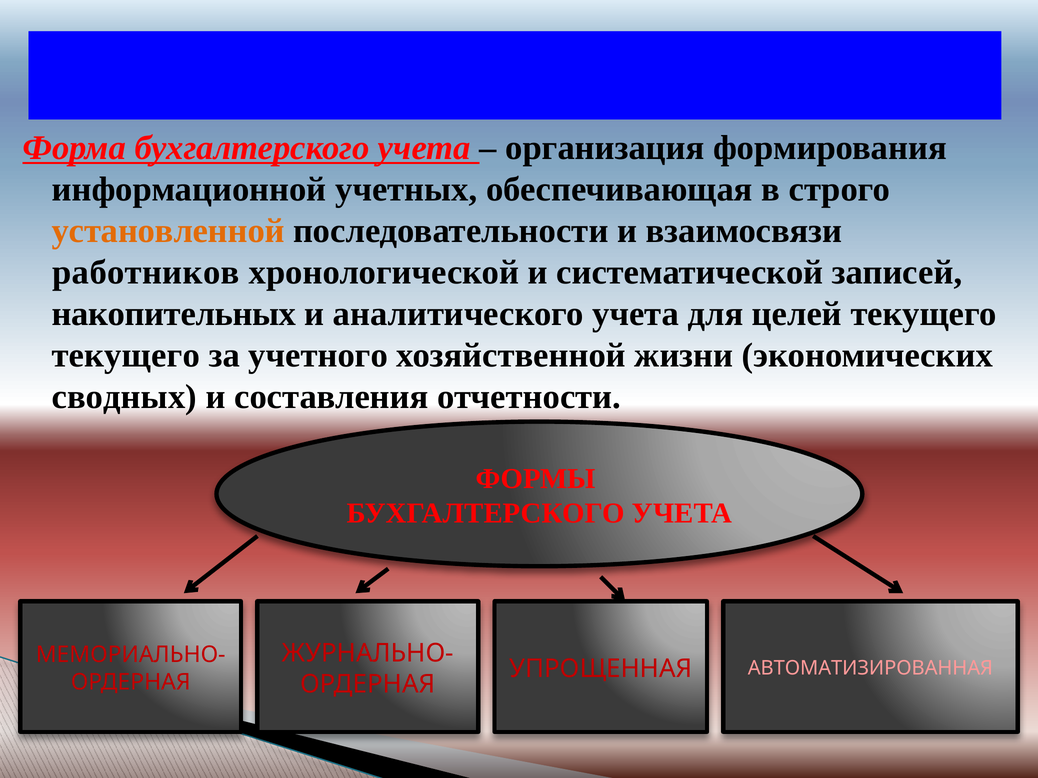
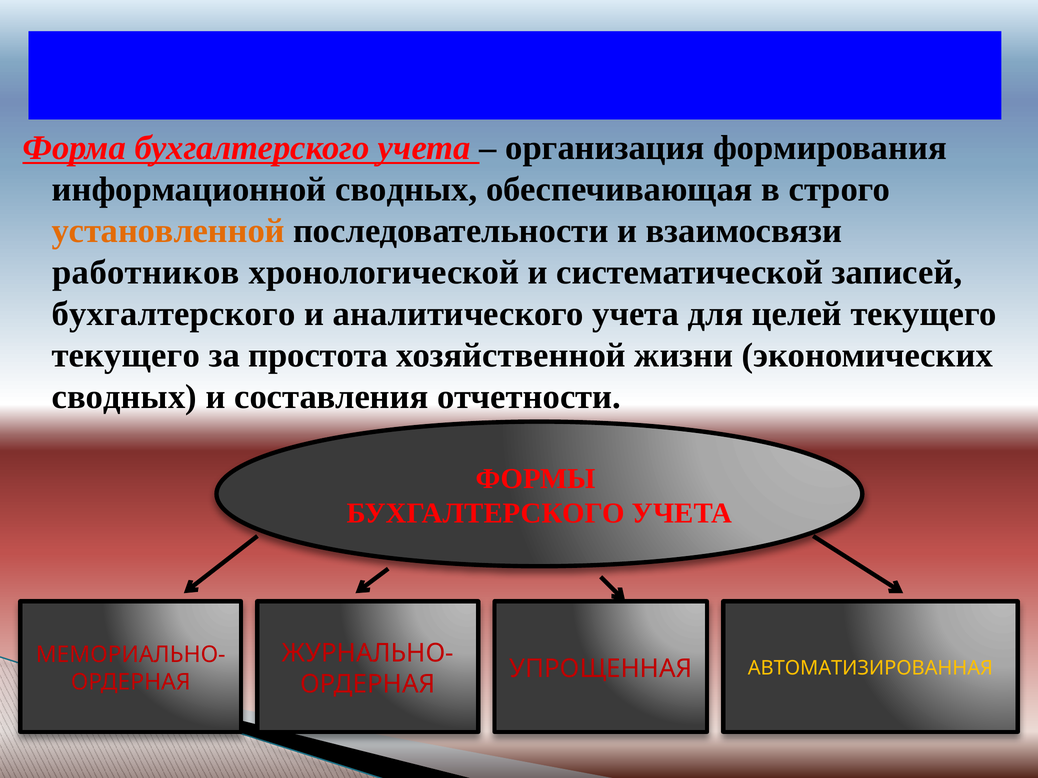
информационной учетных: учетных -> сводных
накопительных at (174, 314): накопительных -> бухгалтерского
учетного: учетного -> простота
АВТОМАТИЗИРОВАННАЯ colour: pink -> yellow
